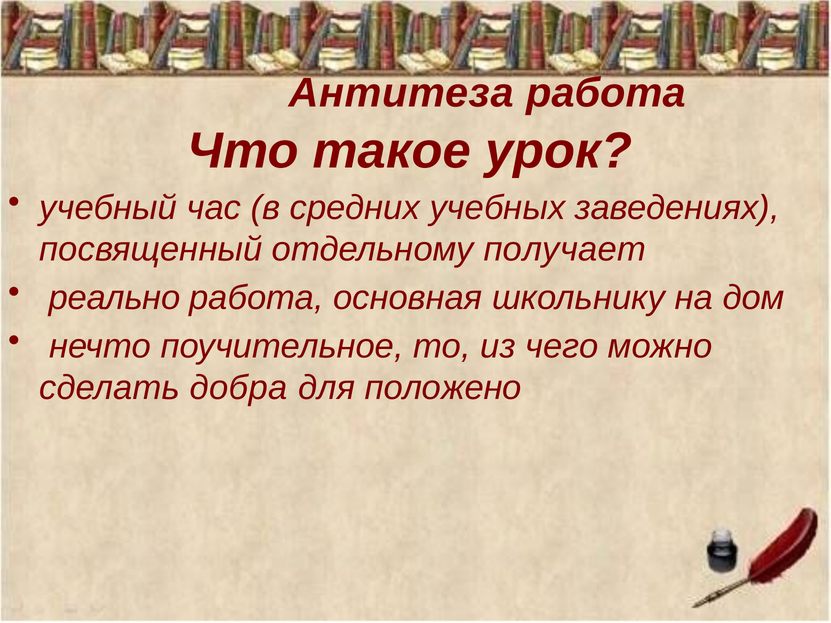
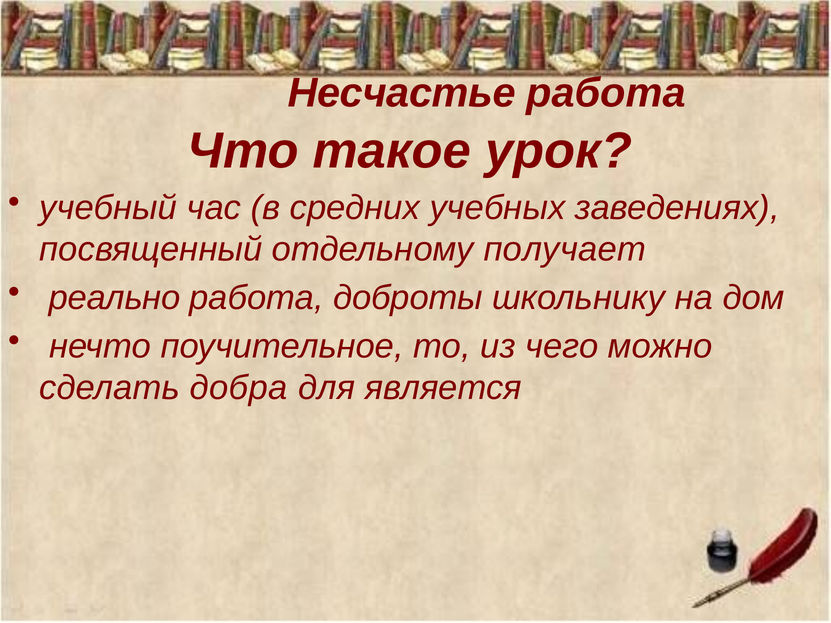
Антитеза: Антитеза -> Несчастье
основная: основная -> доброты
положено: положено -> является
